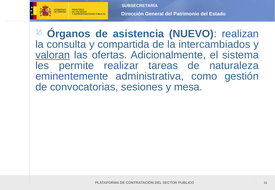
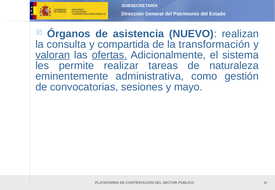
intercambiados: intercambiados -> transformación
ofertas underline: none -> present
mesa: mesa -> mayo
